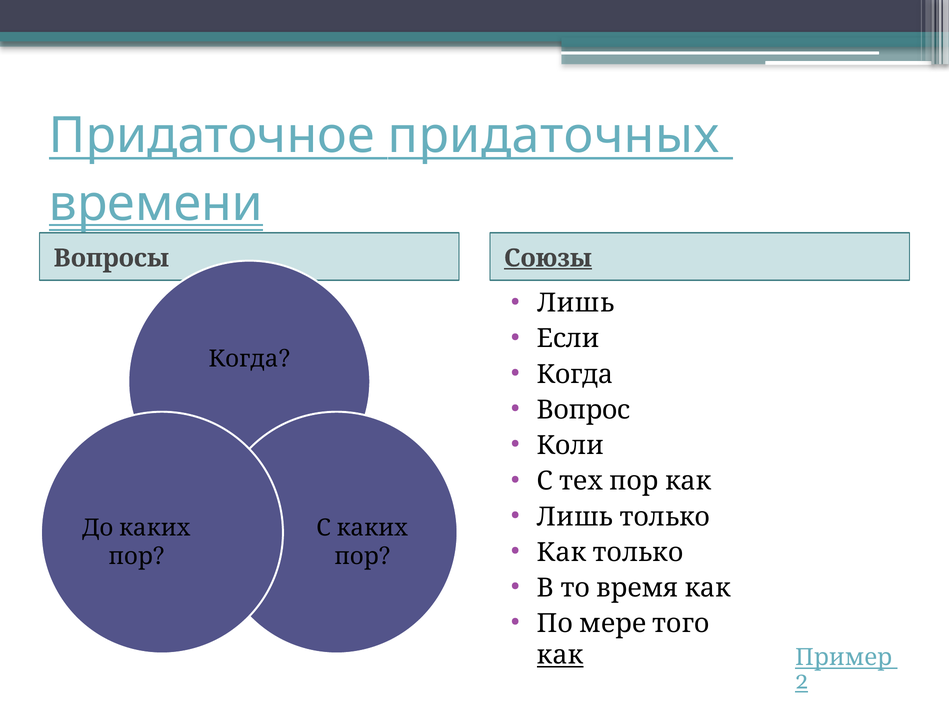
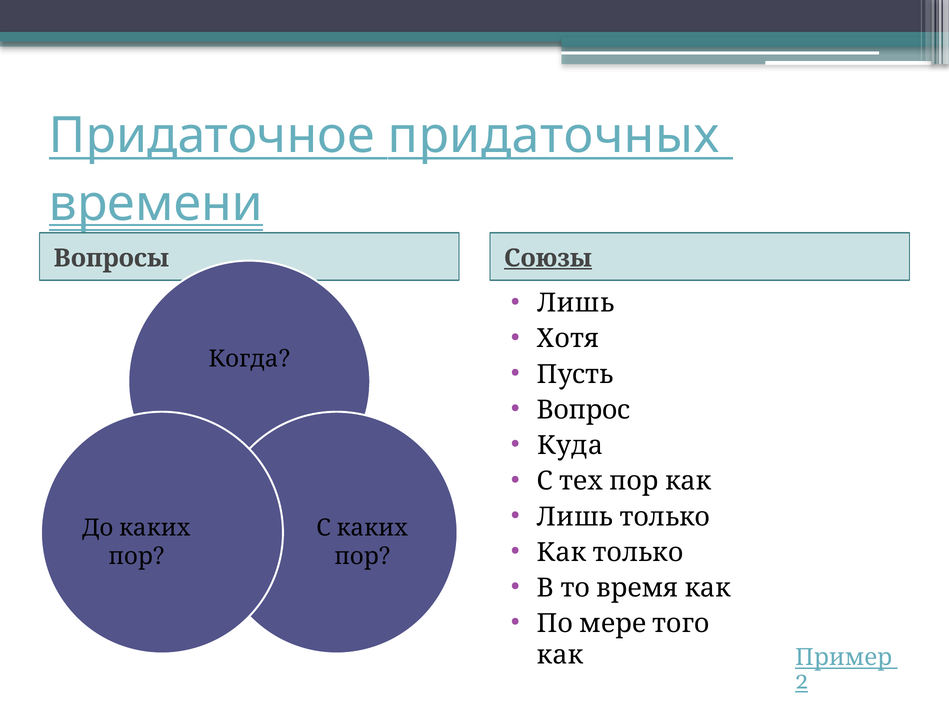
Если: Если -> Хотя
Когда at (575, 375): Когда -> Пусть
Коли: Коли -> Куда
как underline: present -> none
